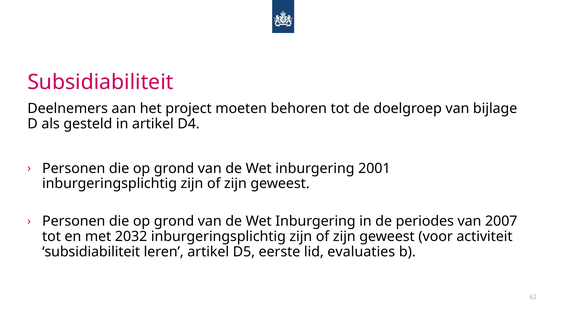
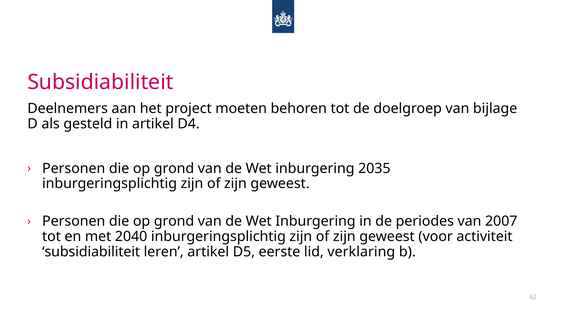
2001: 2001 -> 2035
2032: 2032 -> 2040
evaluaties: evaluaties -> verklaring
